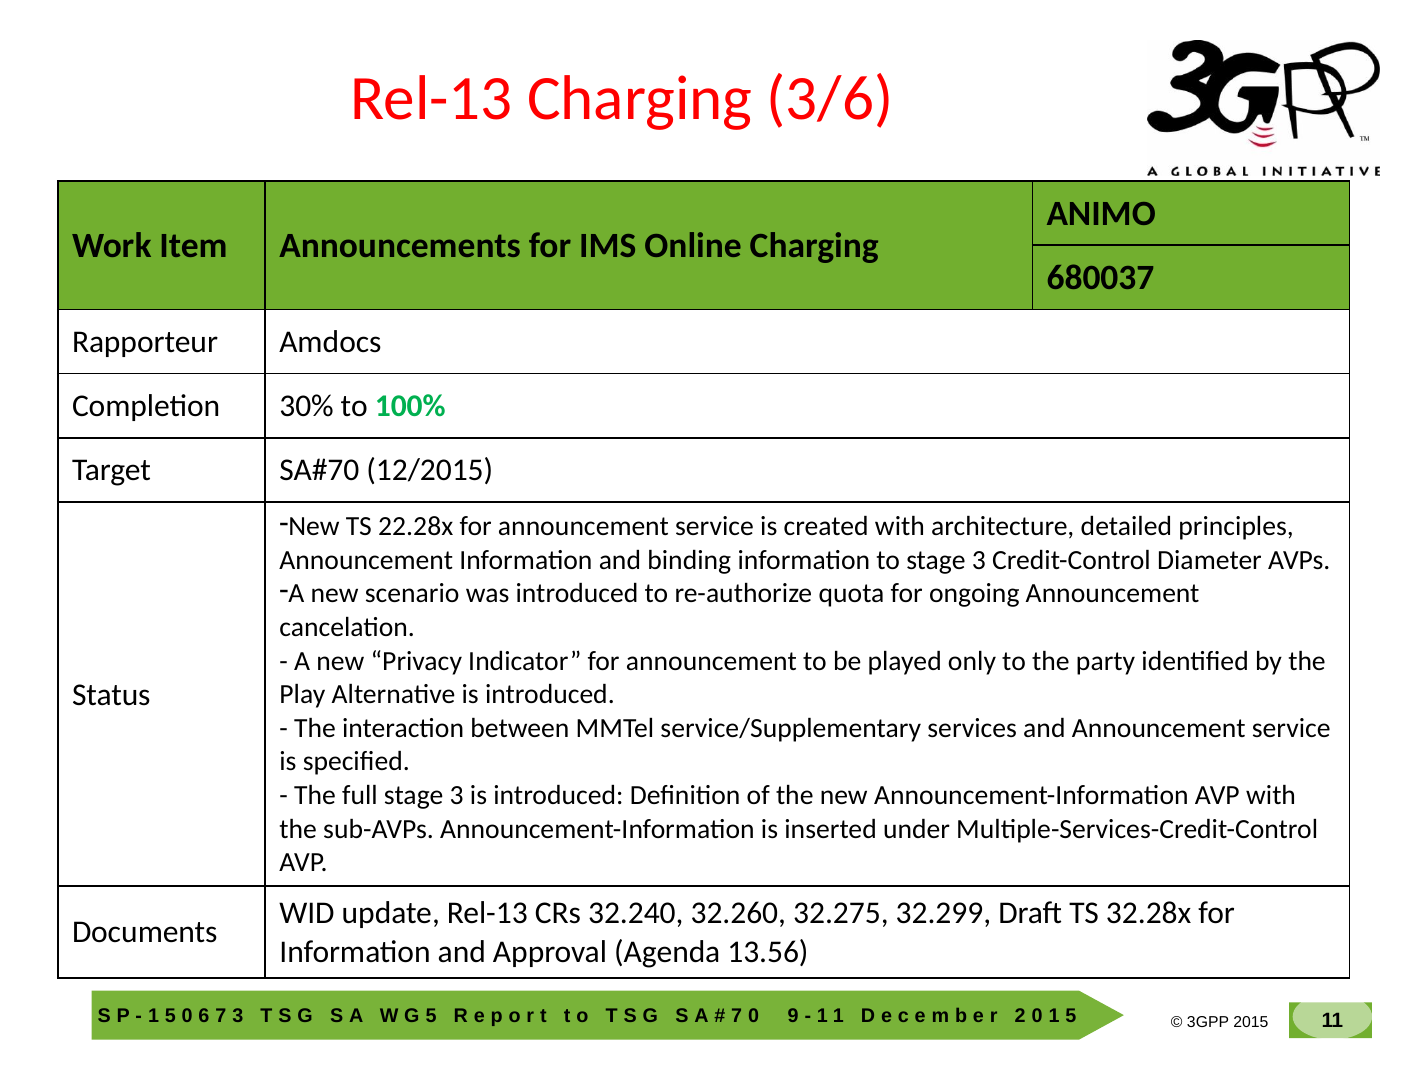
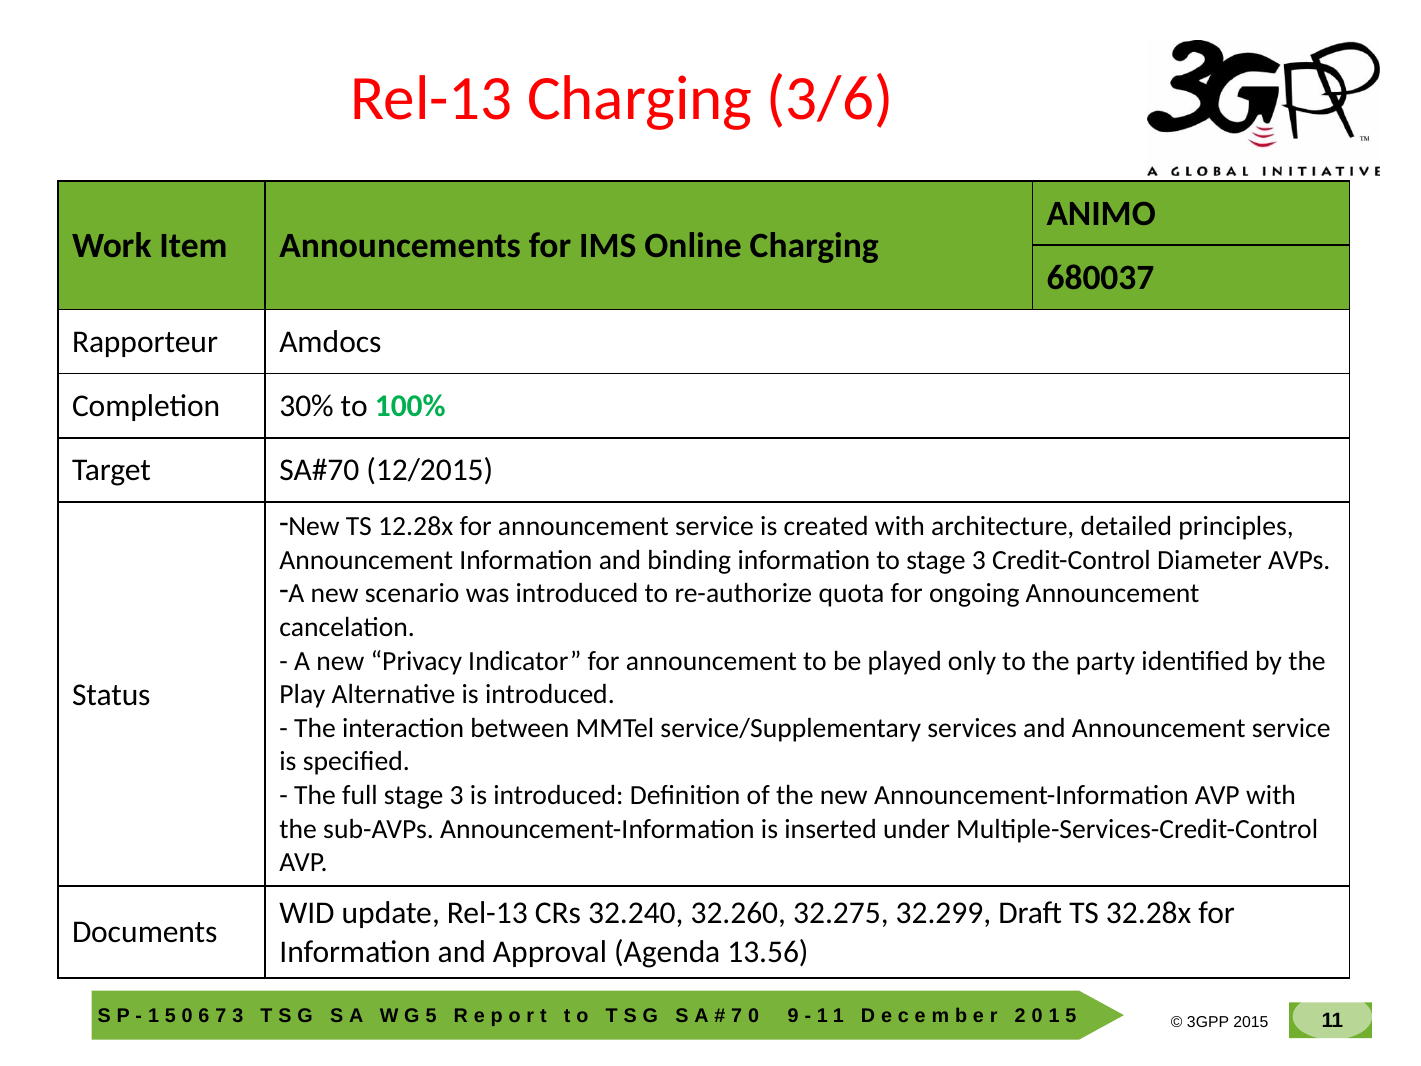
22.28x: 22.28x -> 12.28x
